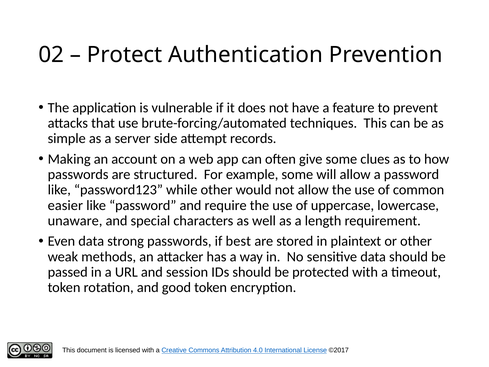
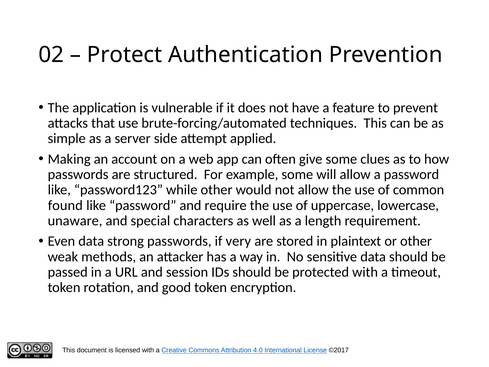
records: records -> applied
easier: easier -> found
best: best -> very
